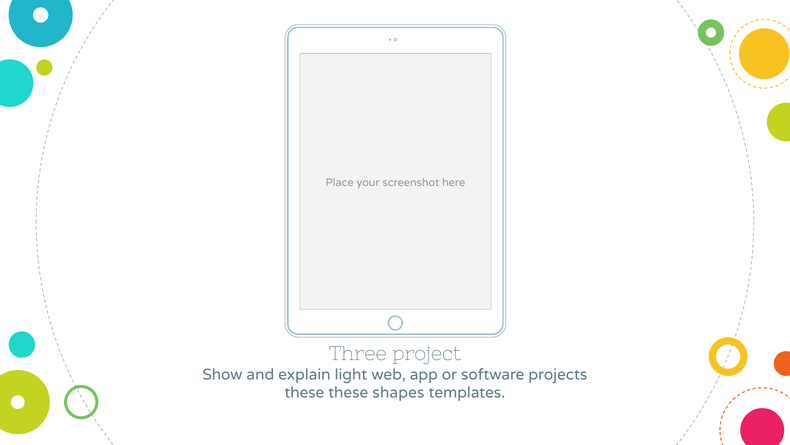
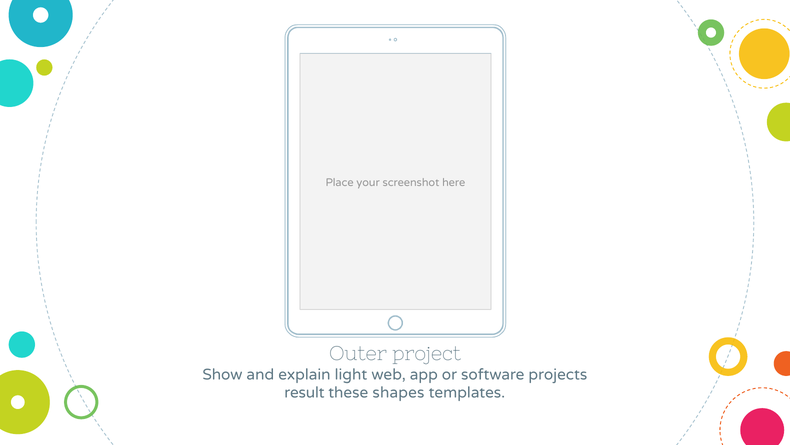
Three: Three -> Outer
these at (304, 392): these -> result
